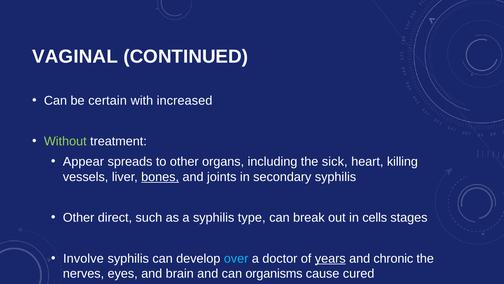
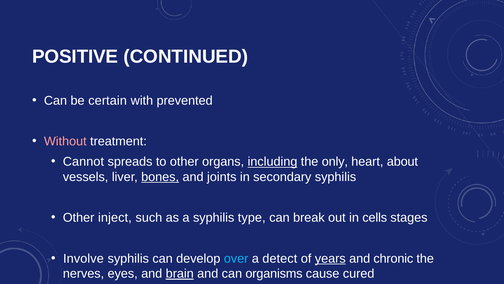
VAGINAL: VAGINAL -> POSITIVE
increased: increased -> prevented
Without colour: light green -> pink
Appear: Appear -> Cannot
including underline: none -> present
sick: sick -> only
killing: killing -> about
direct: direct -> inject
doctor: doctor -> detect
brain underline: none -> present
